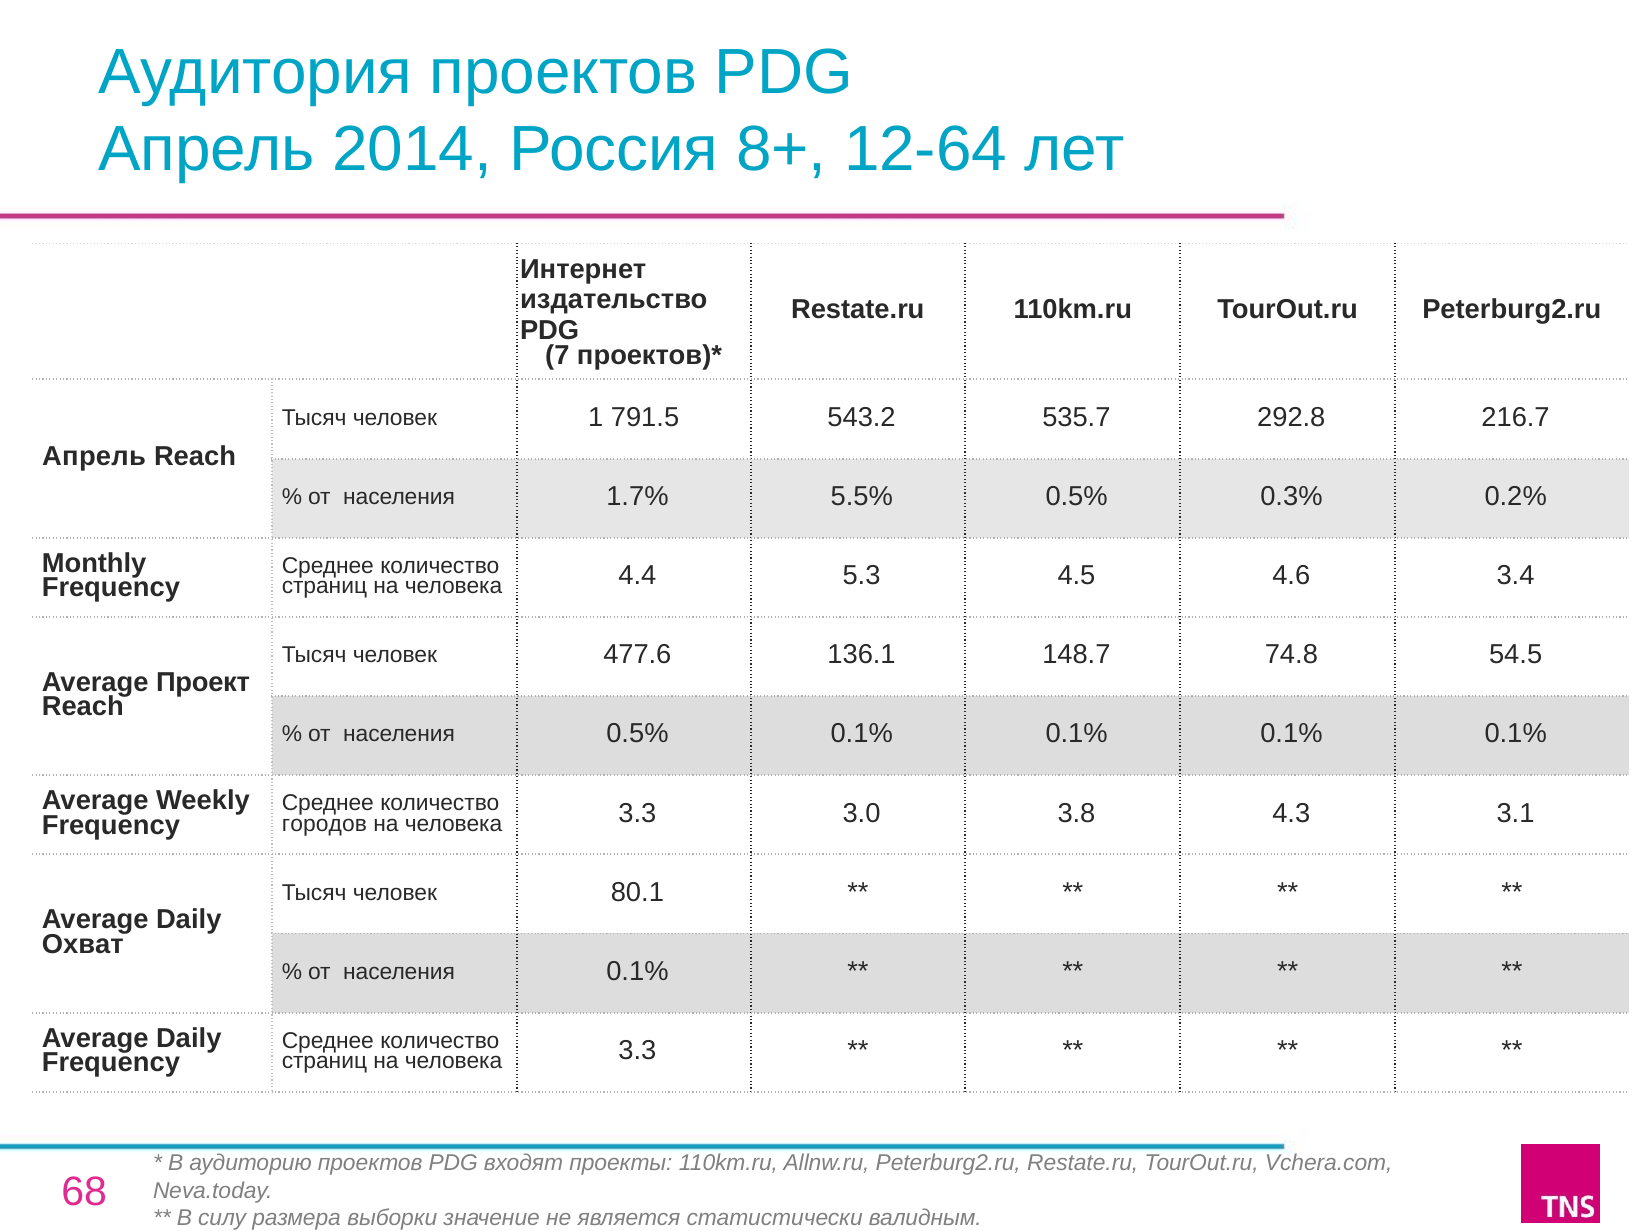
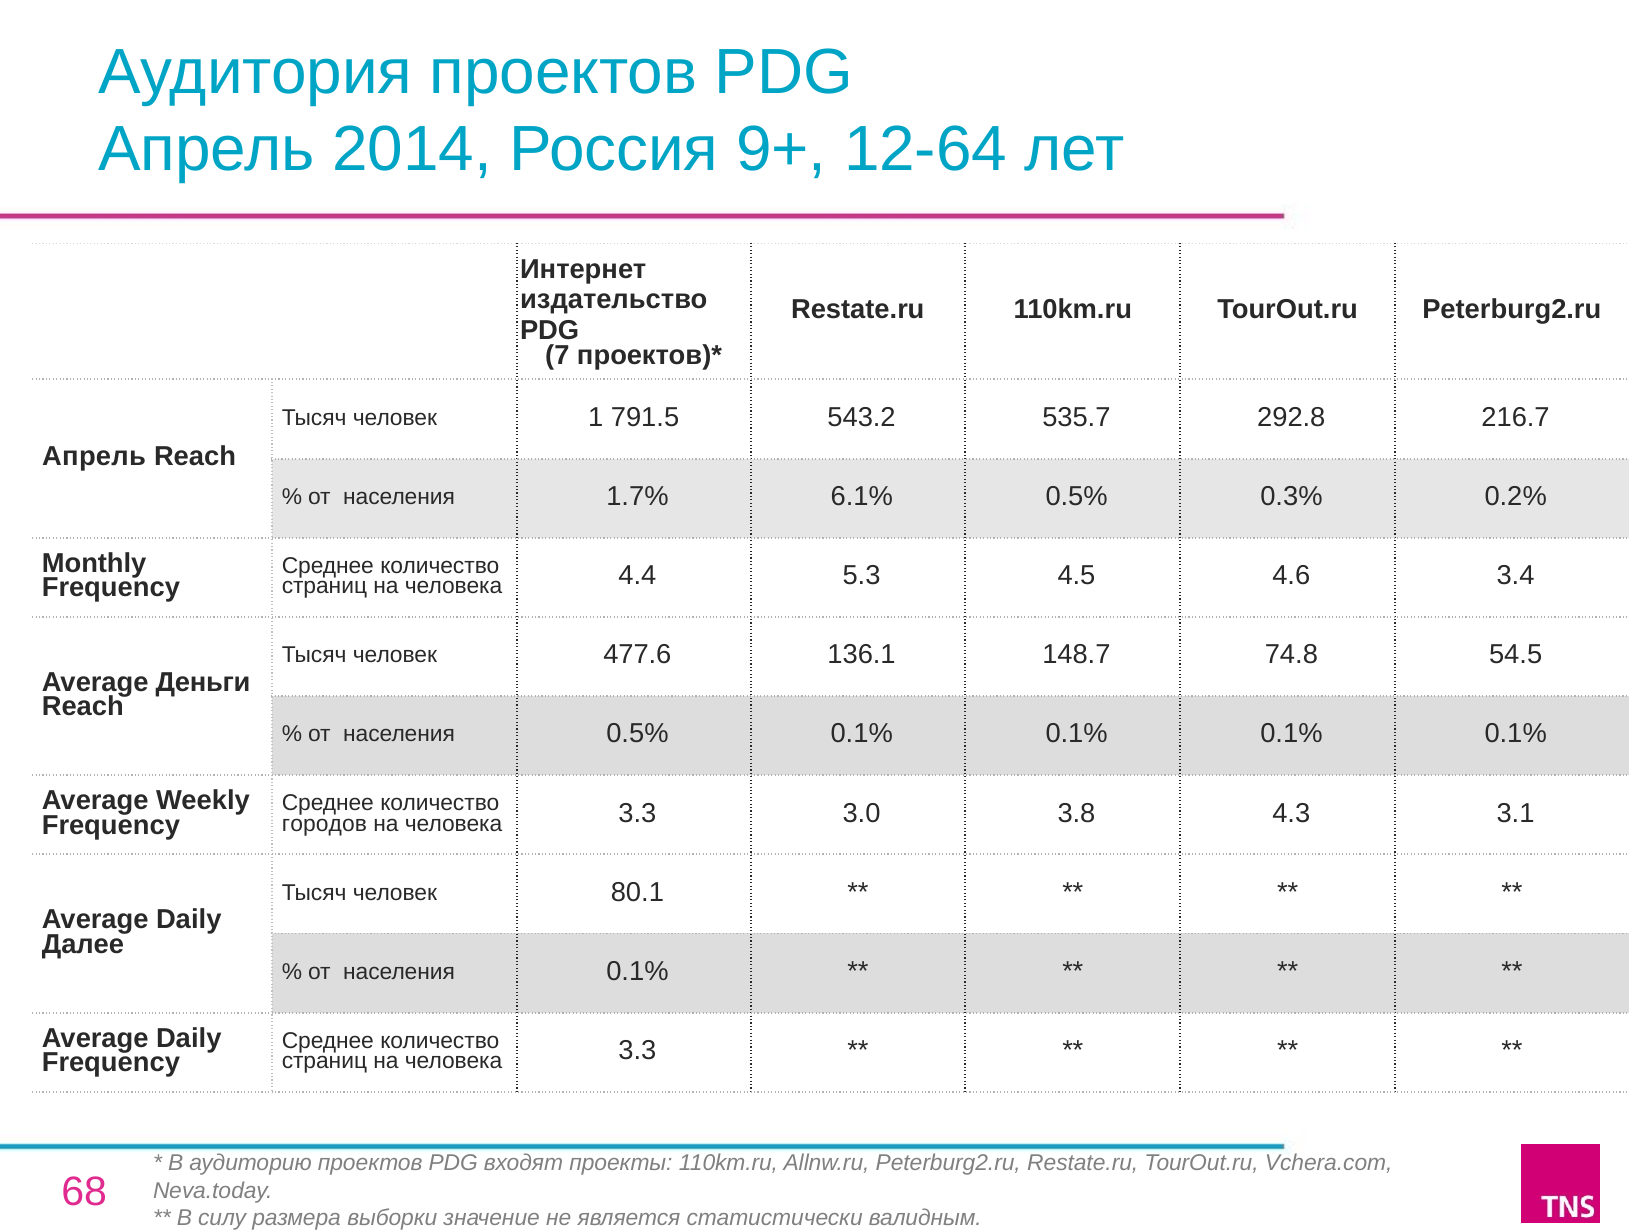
8+: 8+ -> 9+
5.5%: 5.5% -> 6.1%
Проект: Проект -> Деньги
Охват: Охват -> Далее
